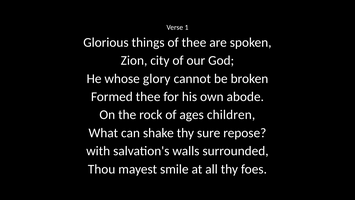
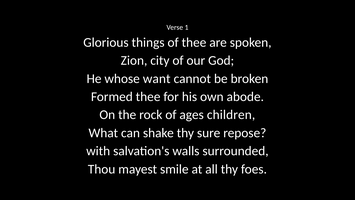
glory: glory -> want
